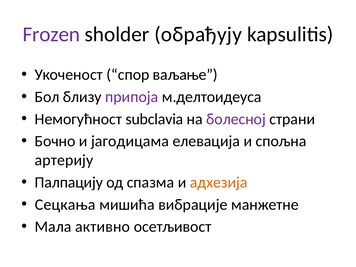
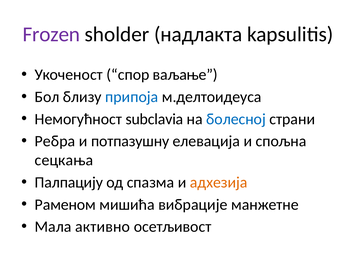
обрађују: обрађују -> надлакта
припоја colour: purple -> blue
болесној colour: purple -> blue
Бочно: Бочно -> Ребра
јагодицама: јагодицама -> потпазушну
артерију: артерију -> сецкања
Сецкања: Сецкања -> Раменом
